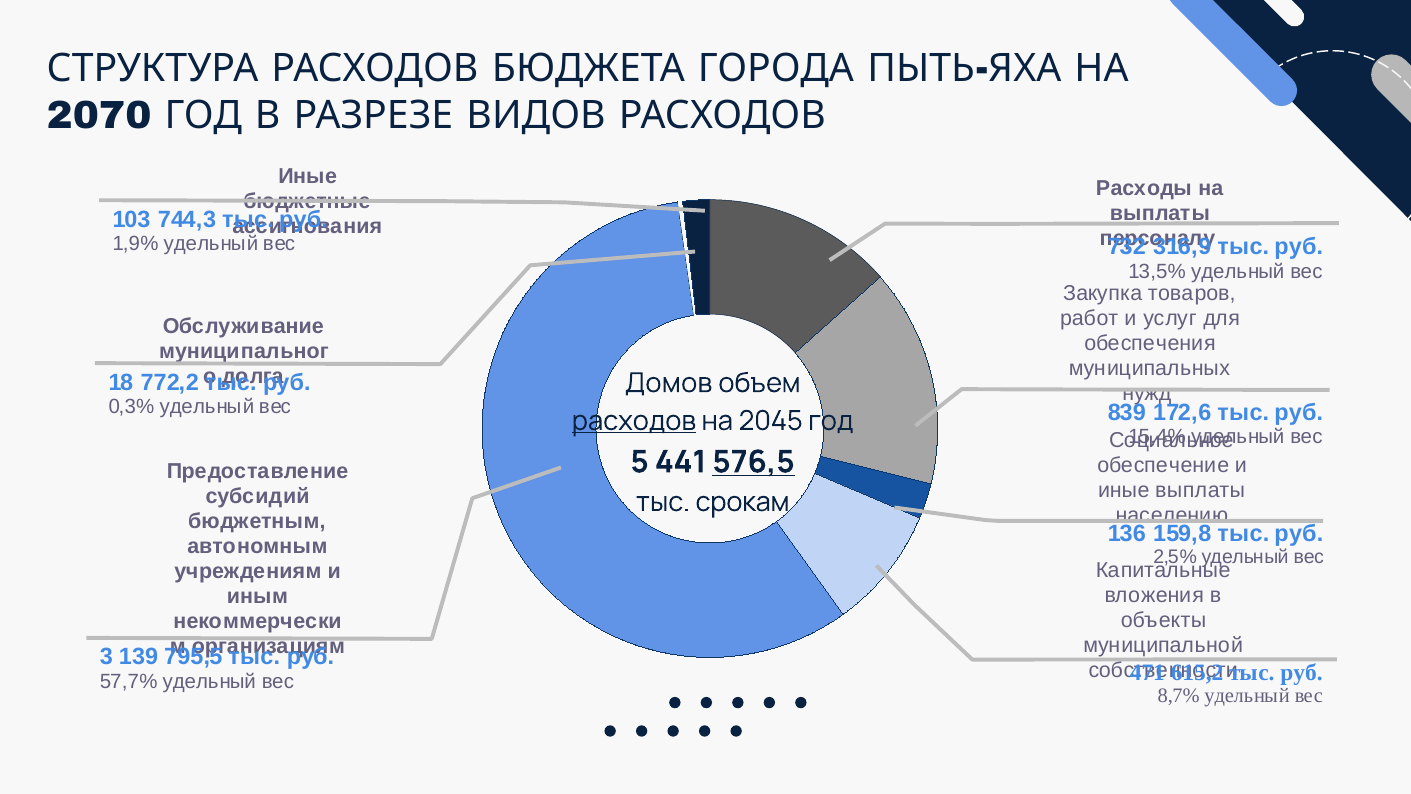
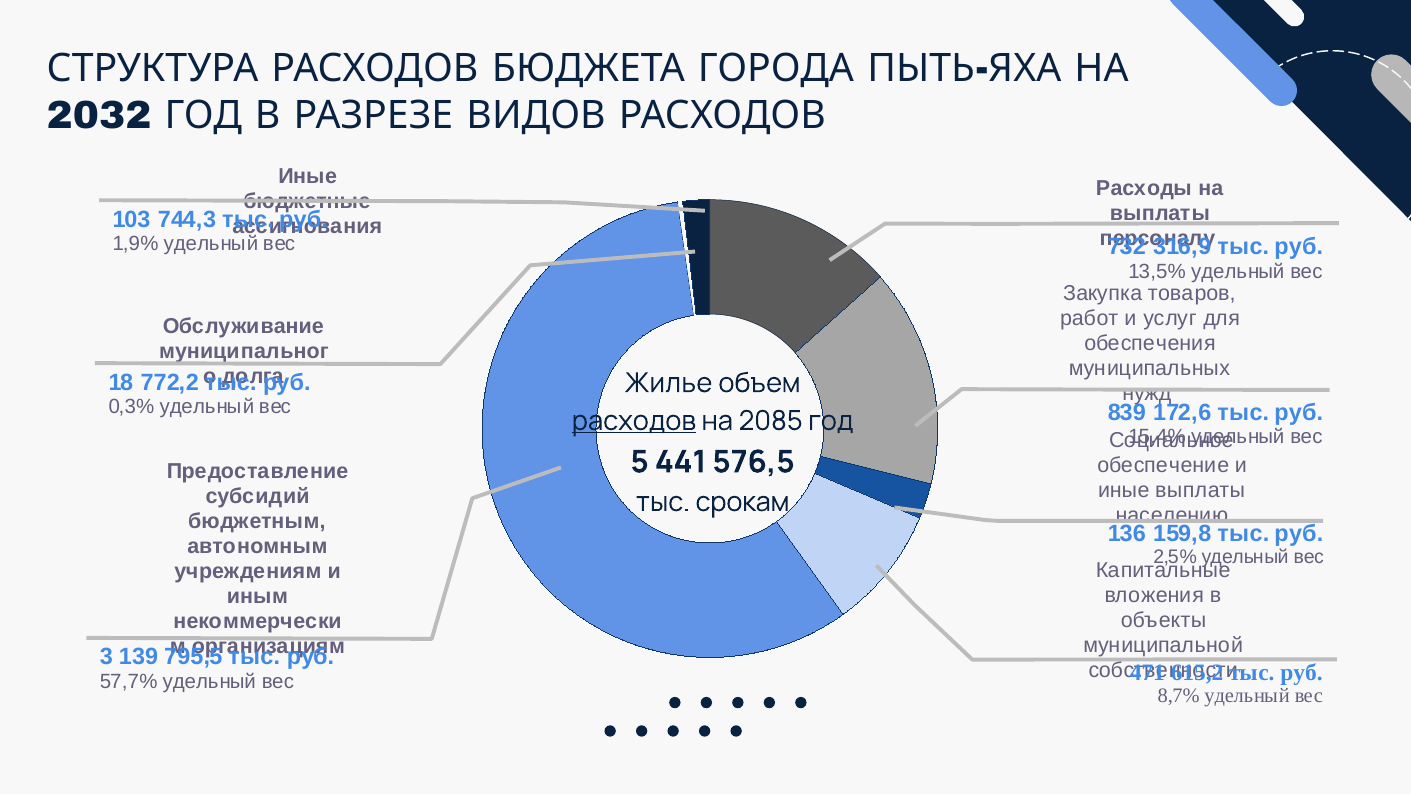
2070: 2070 -> 2032
Домов: Домов -> Жилье
2045: 2045 -> 2085
576,5 underline: present -> none
